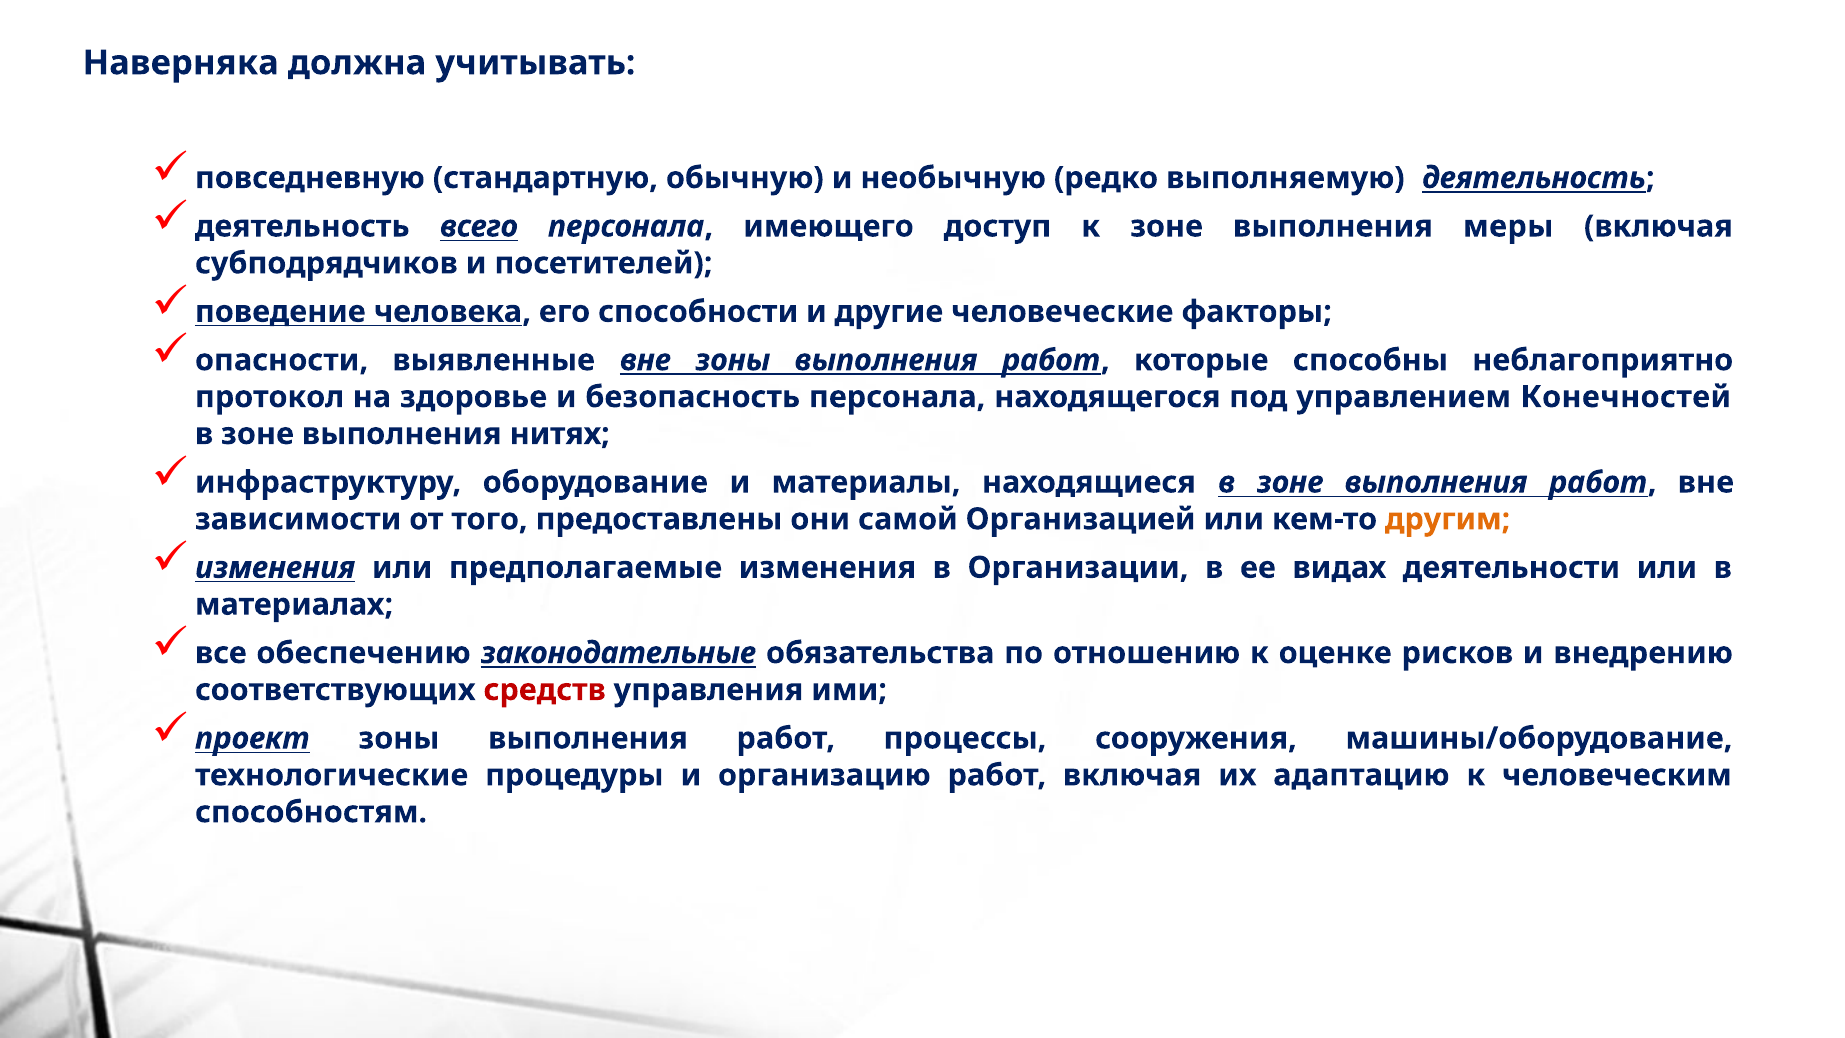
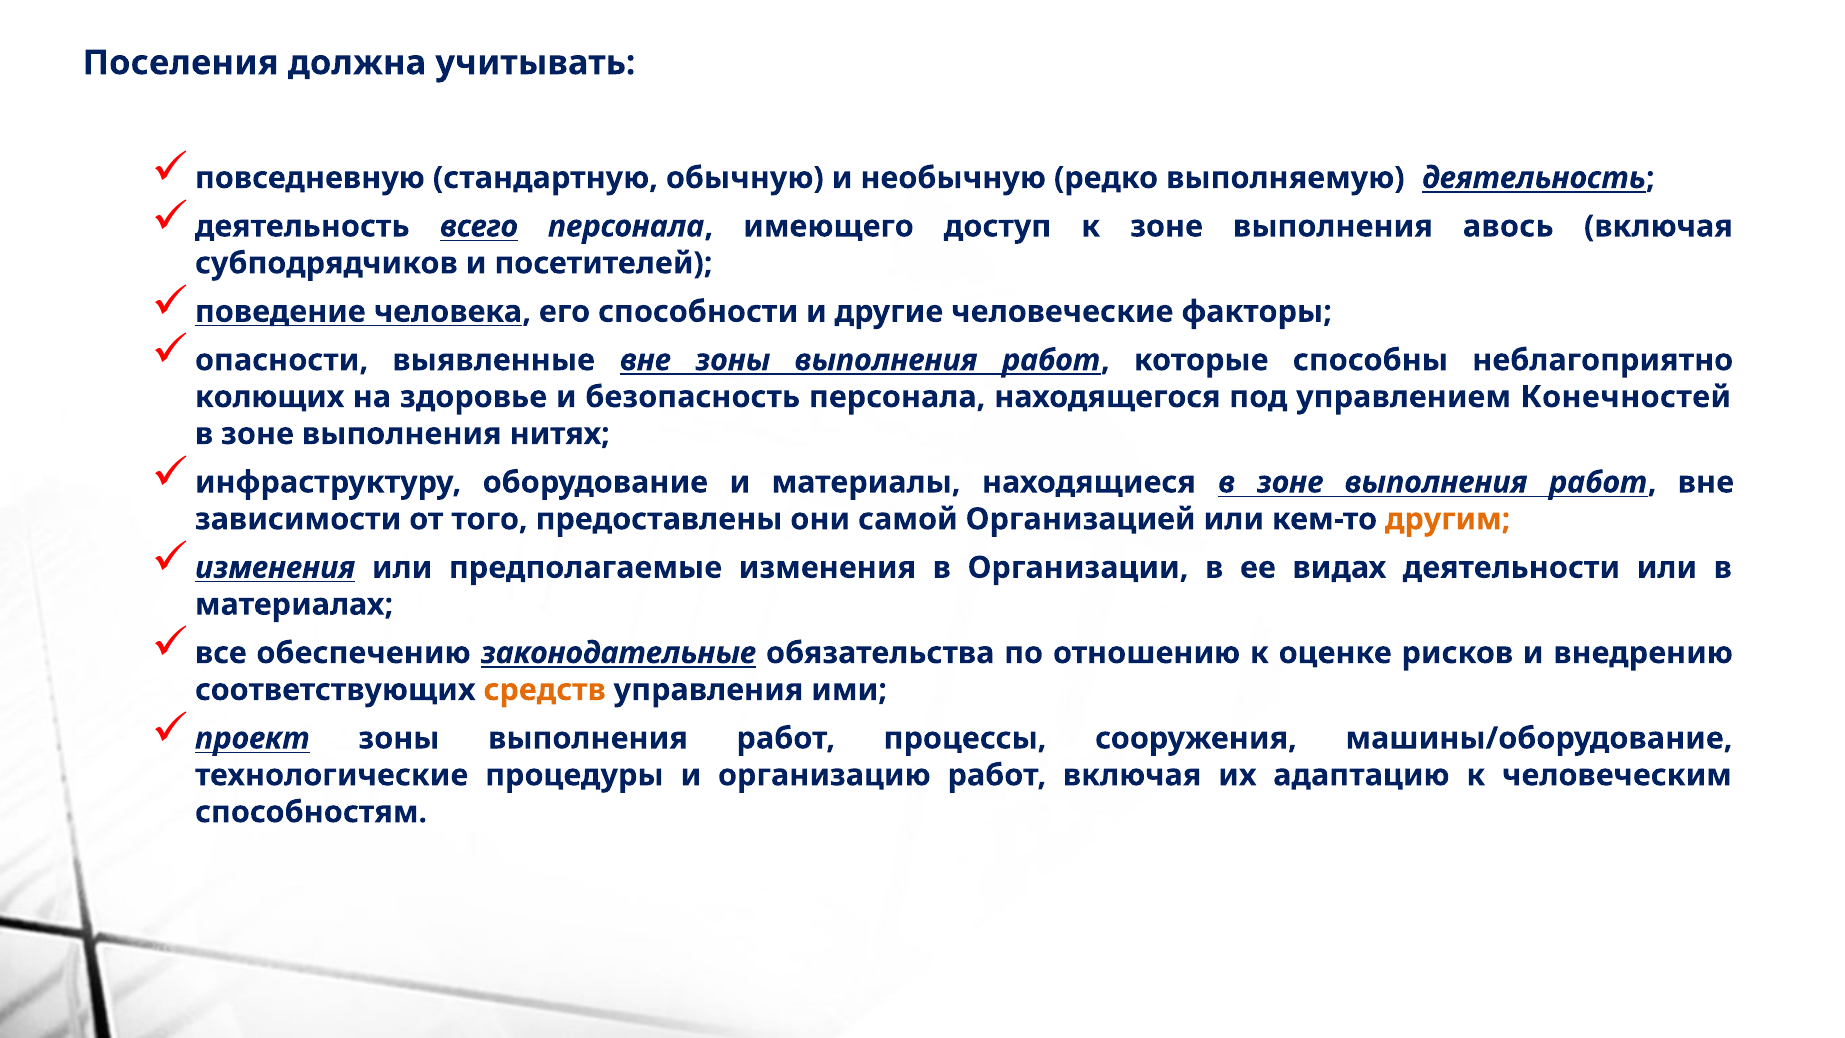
Наверняка: Наверняка -> Поселения
меры: меры -> авось
протокол: протокол -> колющих
средств colour: red -> orange
